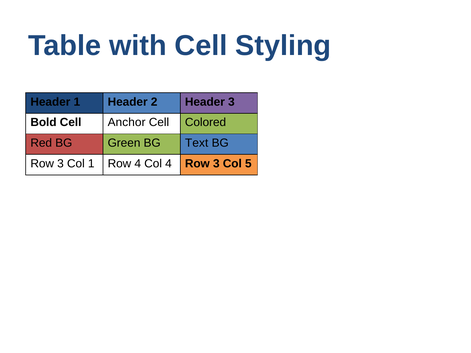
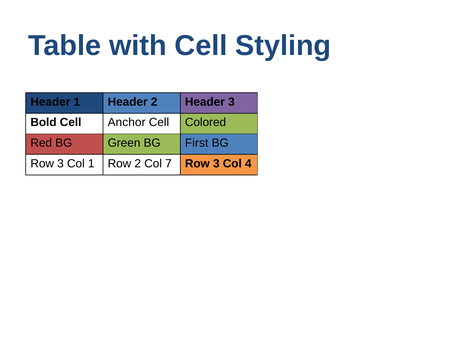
Text: Text -> First
Row 4: 4 -> 2
Col 4: 4 -> 7
5: 5 -> 4
